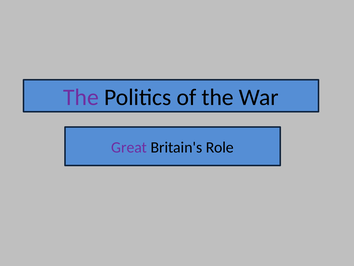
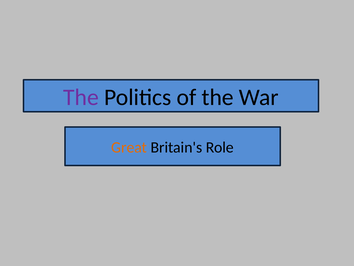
Great colour: purple -> orange
